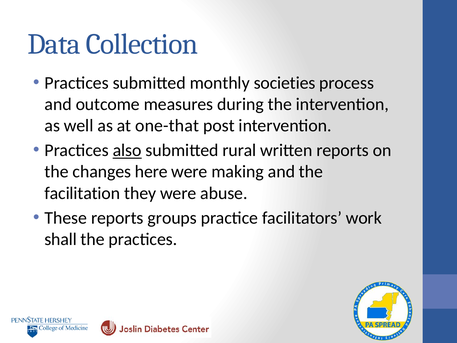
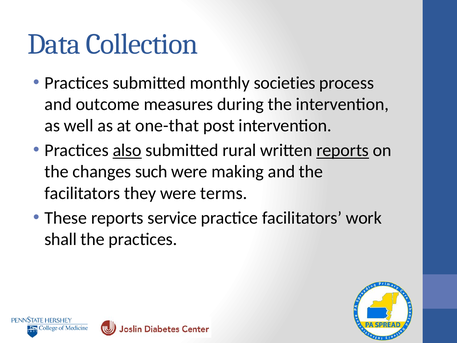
reports at (343, 150) underline: none -> present
here: here -> such
facilitation at (82, 193): facilitation -> facilitators
abuse: abuse -> terms
groups: groups -> service
